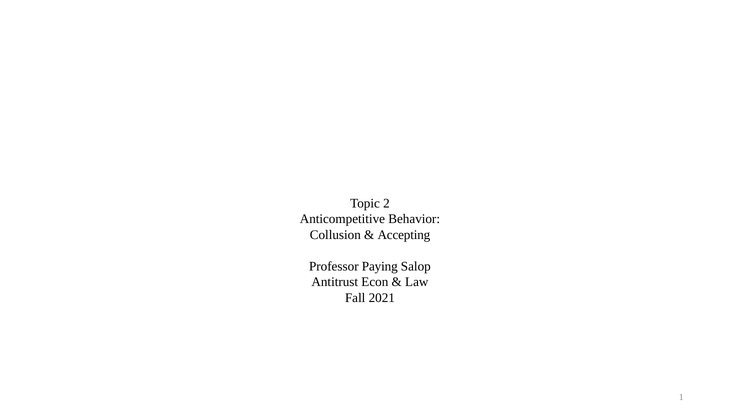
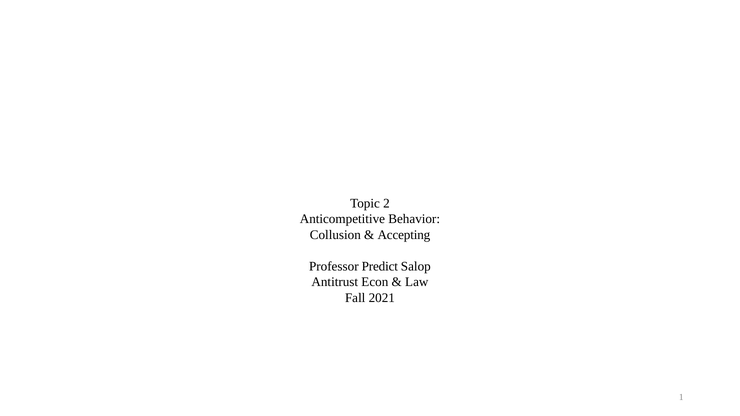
Paying: Paying -> Predict
